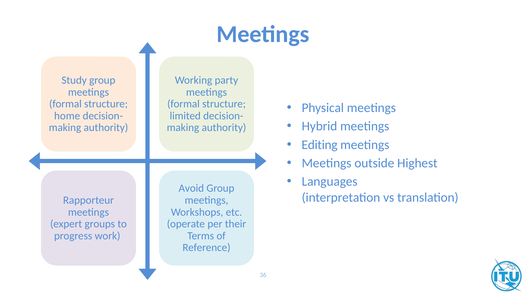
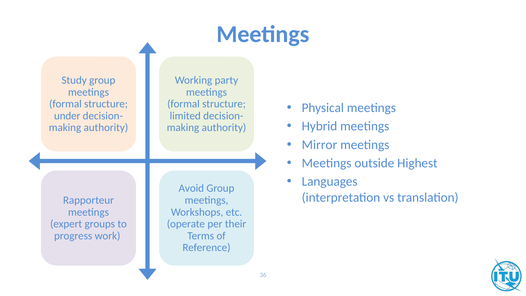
home: home -> under
Editing: Editing -> Mirror
